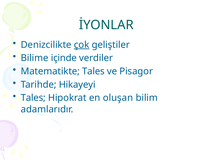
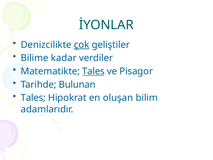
içinde: içinde -> kadar
Tales at (93, 71) underline: none -> present
Hikayeyi: Hikayeyi -> Bulunan
